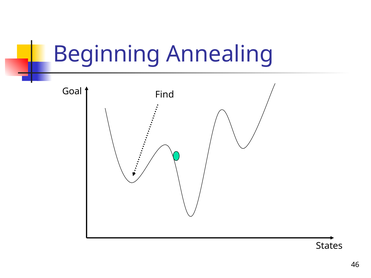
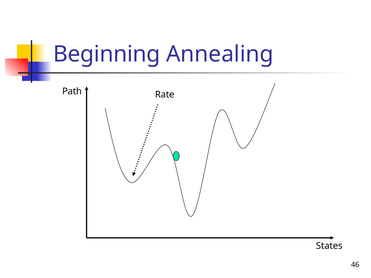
Goal: Goal -> Path
Find: Find -> Rate
